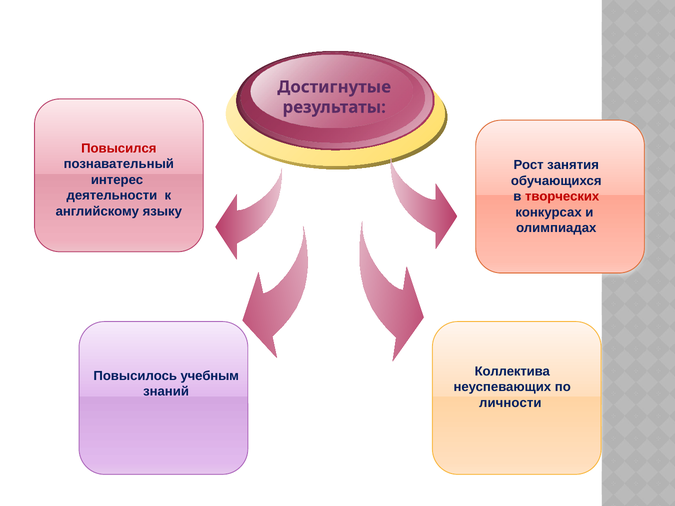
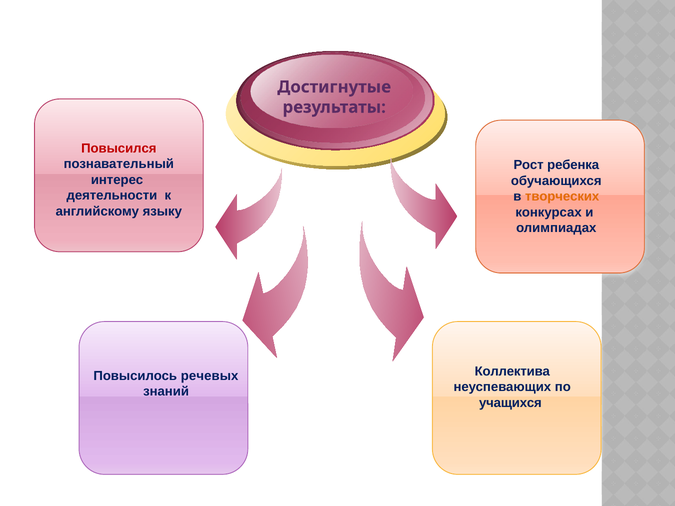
занятия: занятия -> ребенка
творческих colour: red -> orange
учебным: учебным -> речевых
личности: личности -> учащихся
